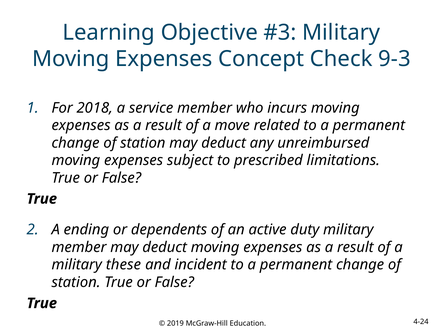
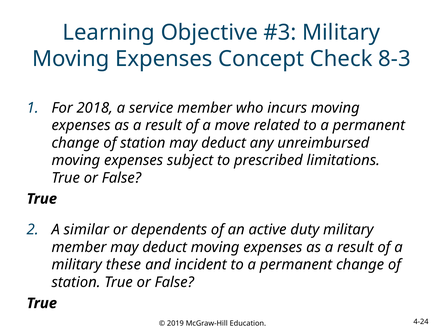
9-3: 9-3 -> 8-3
ending: ending -> similar
